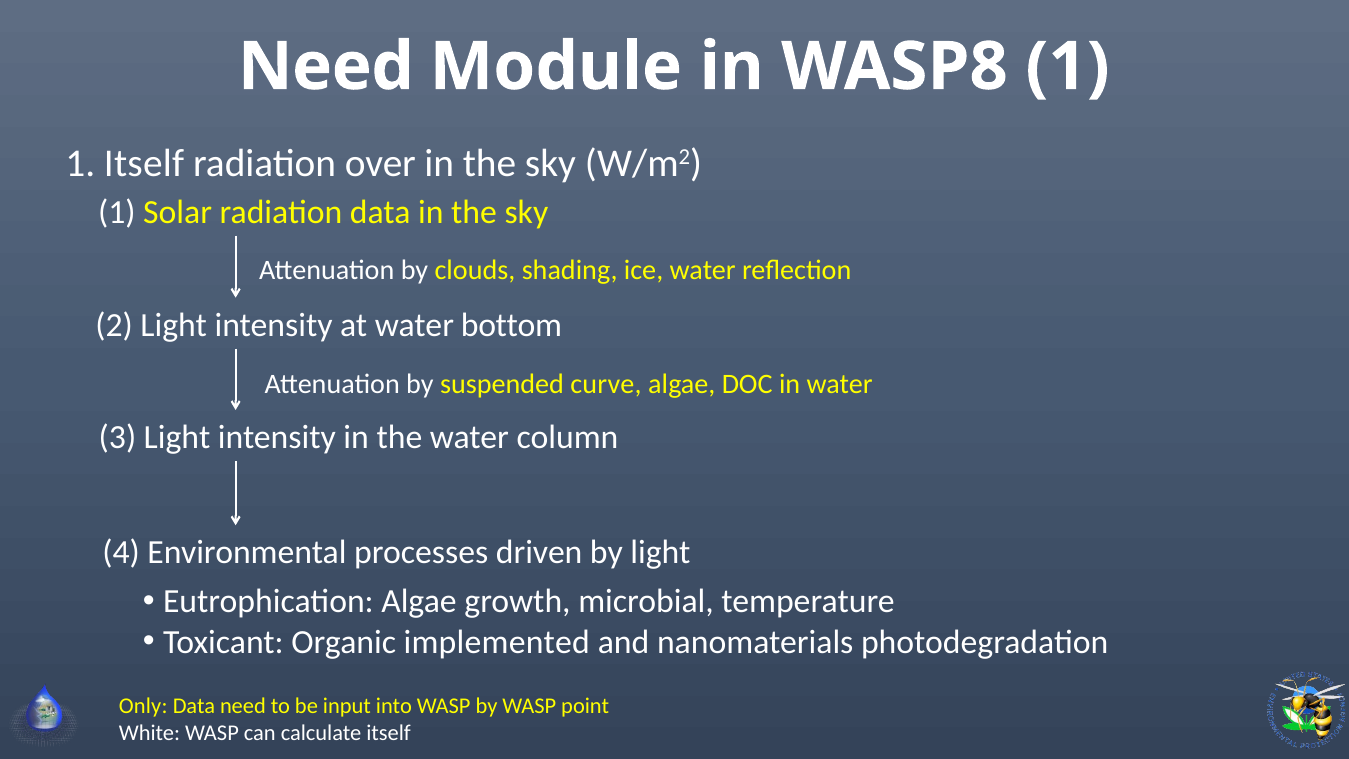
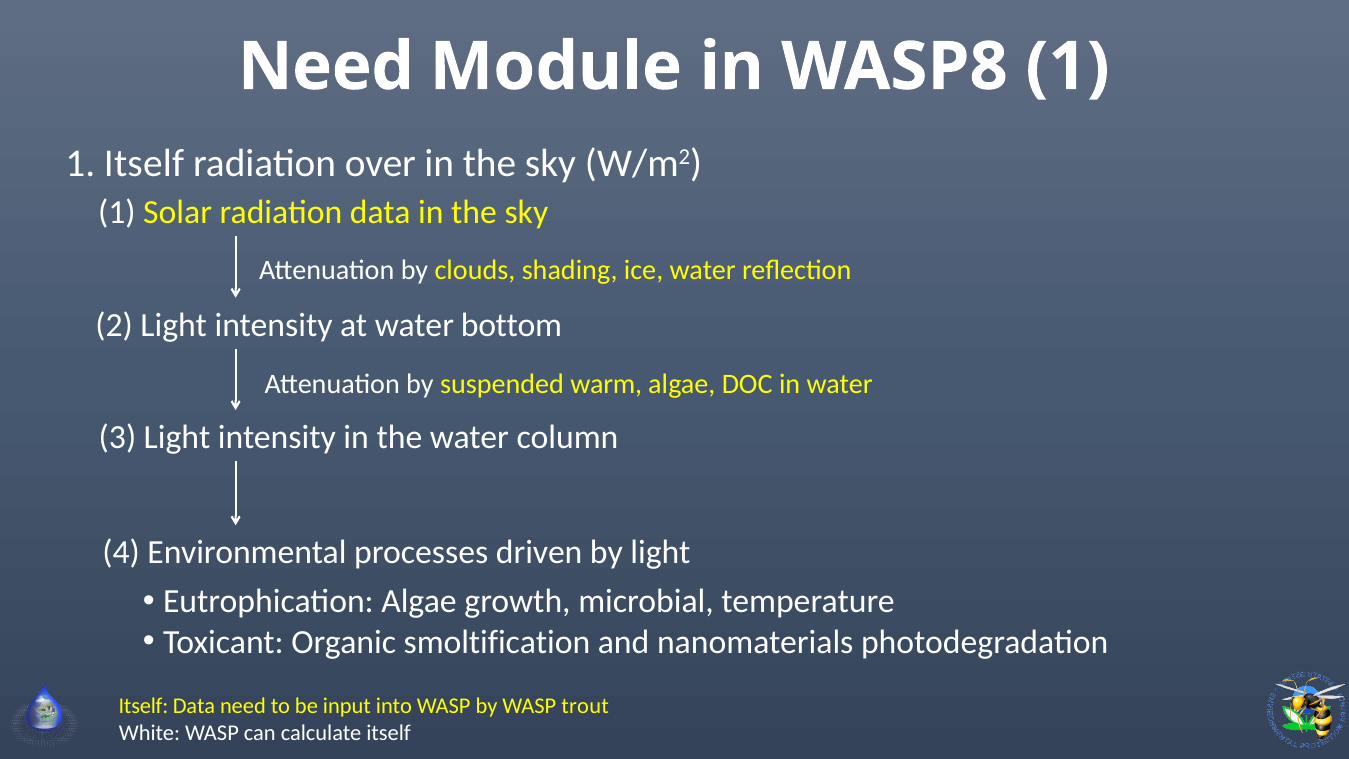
curve: curve -> warm
implemented: implemented -> smoltification
Only at (143, 706): Only -> Itself
point: point -> trout
